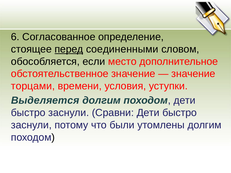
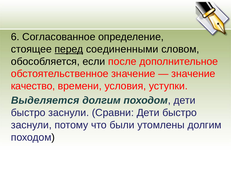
место: место -> после
торцами: торцами -> качество
